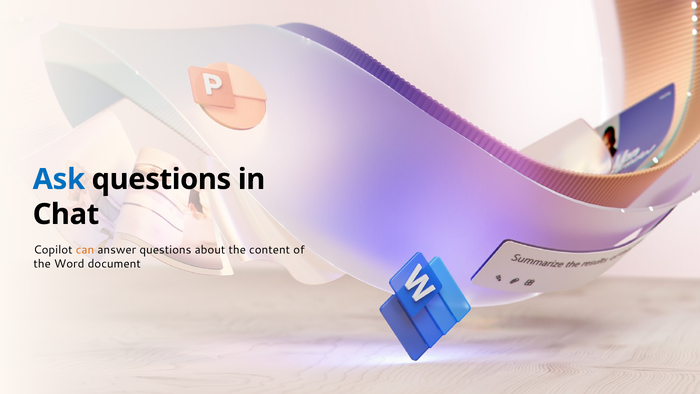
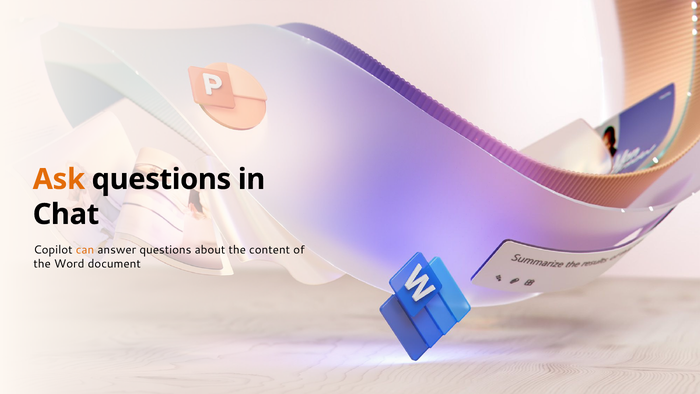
Ask colour: blue -> orange
